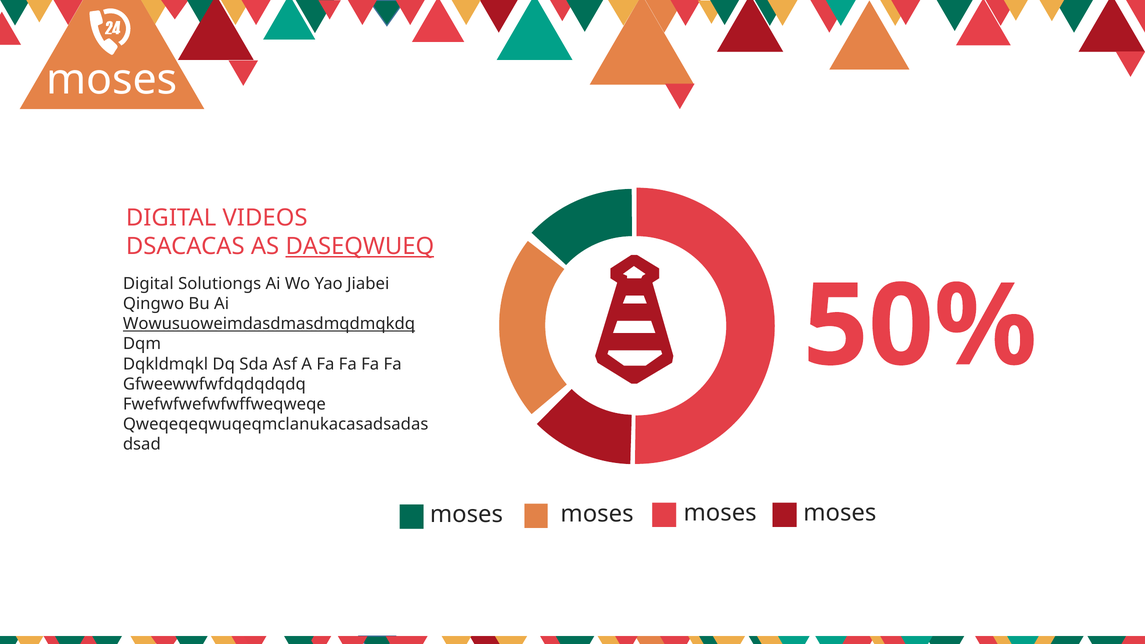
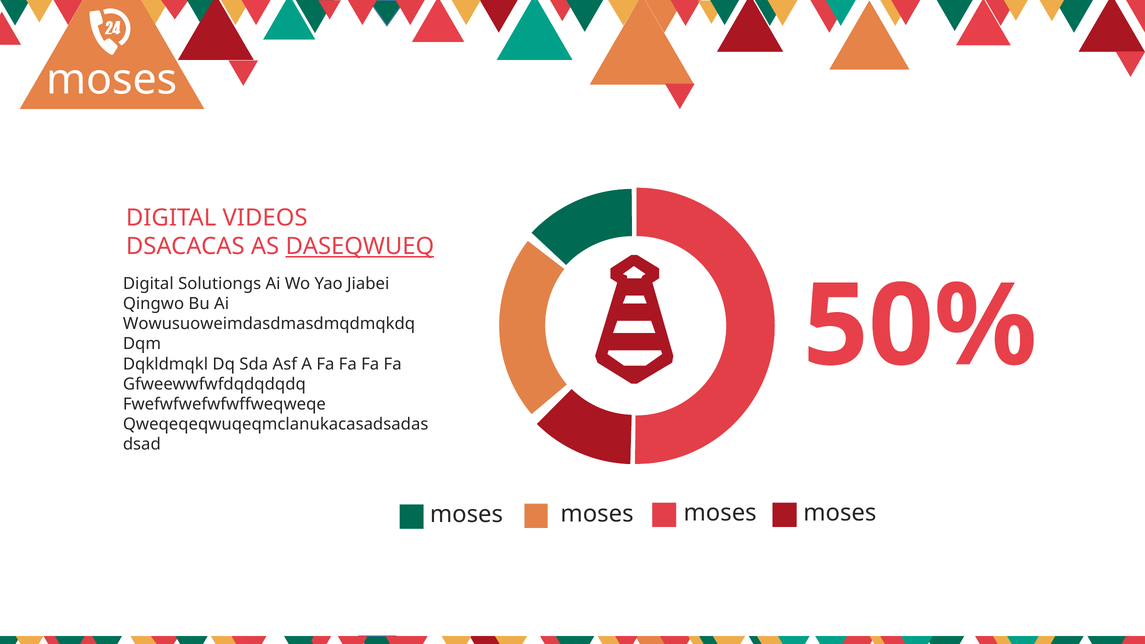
Wowusuoweimdasdmasdmqdmqkdq underline: present -> none
